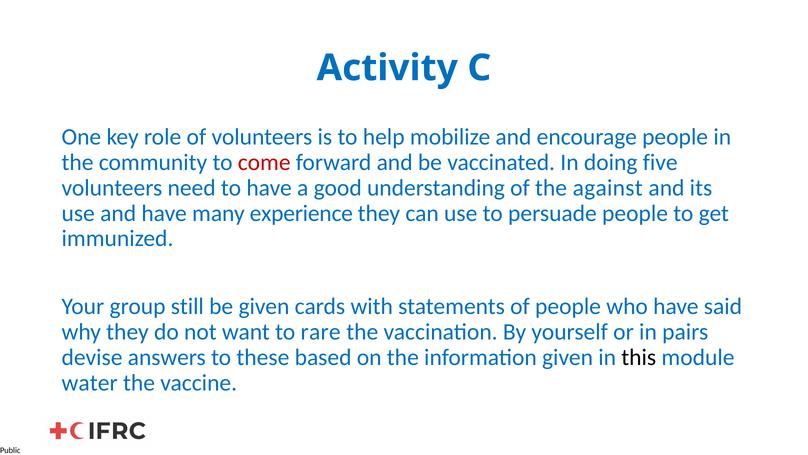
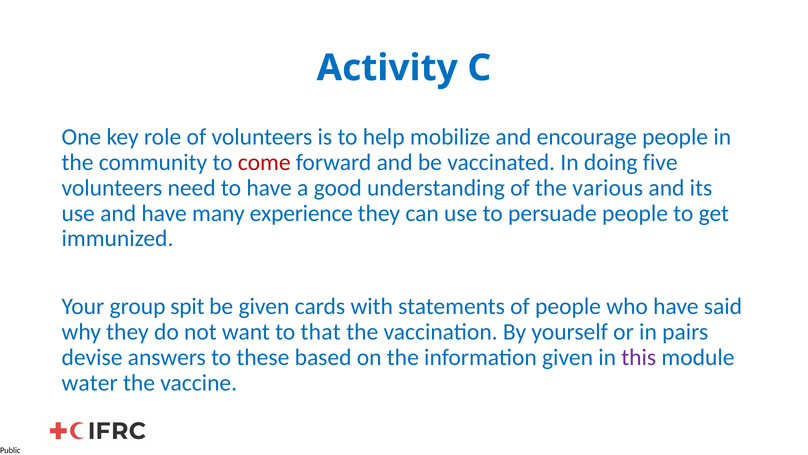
against: against -> various
still: still -> spit
rare: rare -> that
this colour: black -> purple
